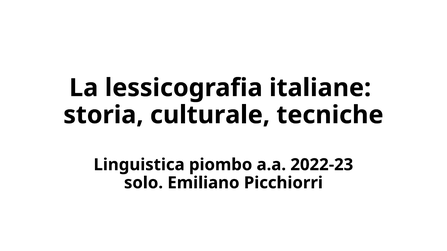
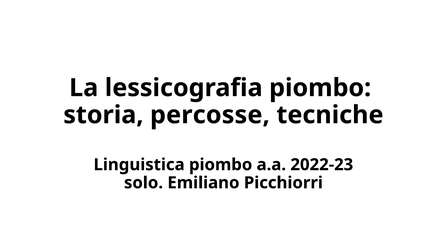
lessicografia italiane: italiane -> piombo
culturale: culturale -> percosse
